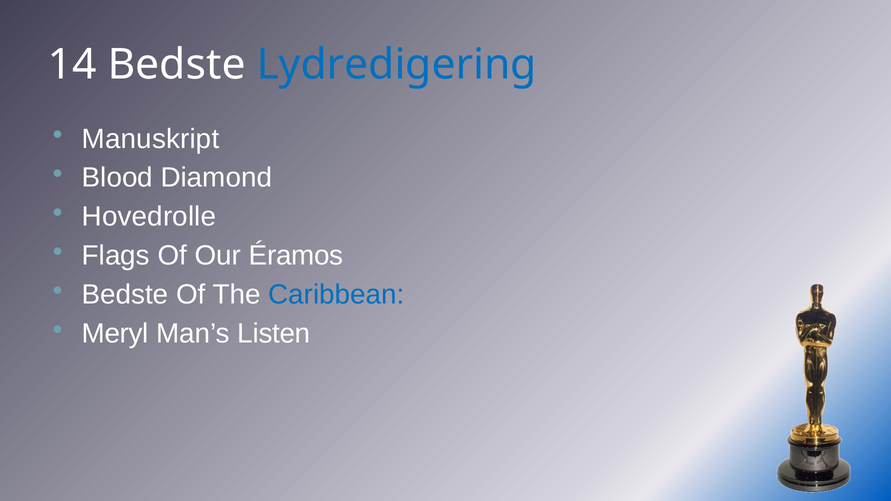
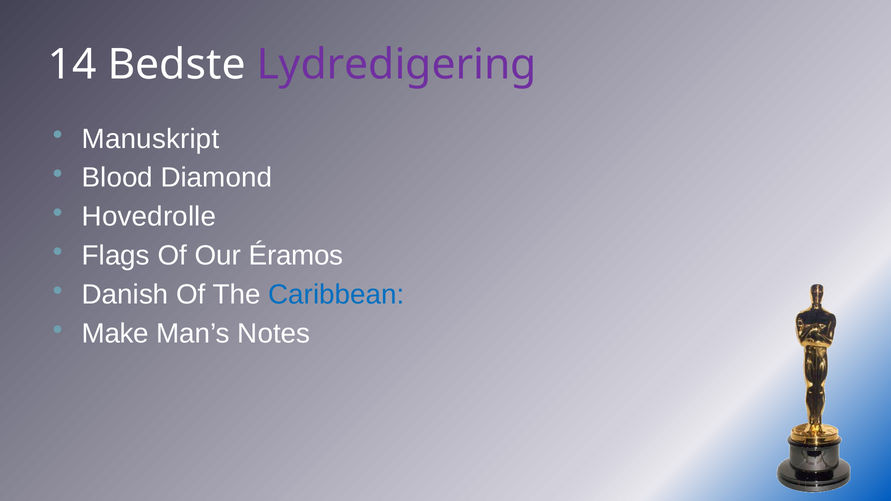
Lydredigering colour: blue -> purple
Bedste at (125, 295): Bedste -> Danish
Meryl: Meryl -> Make
Listen: Listen -> Notes
